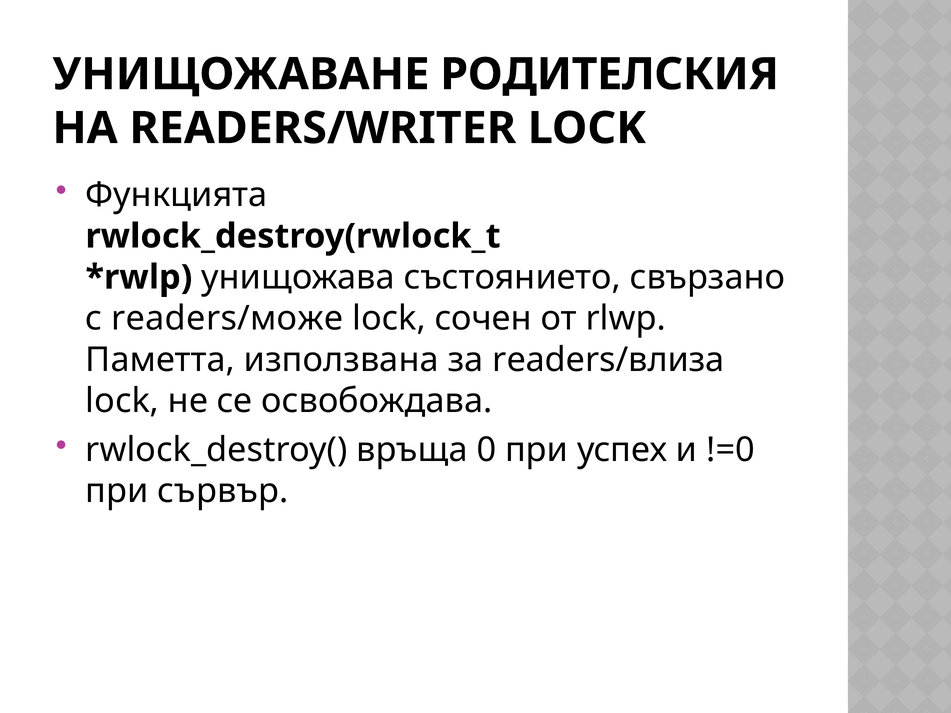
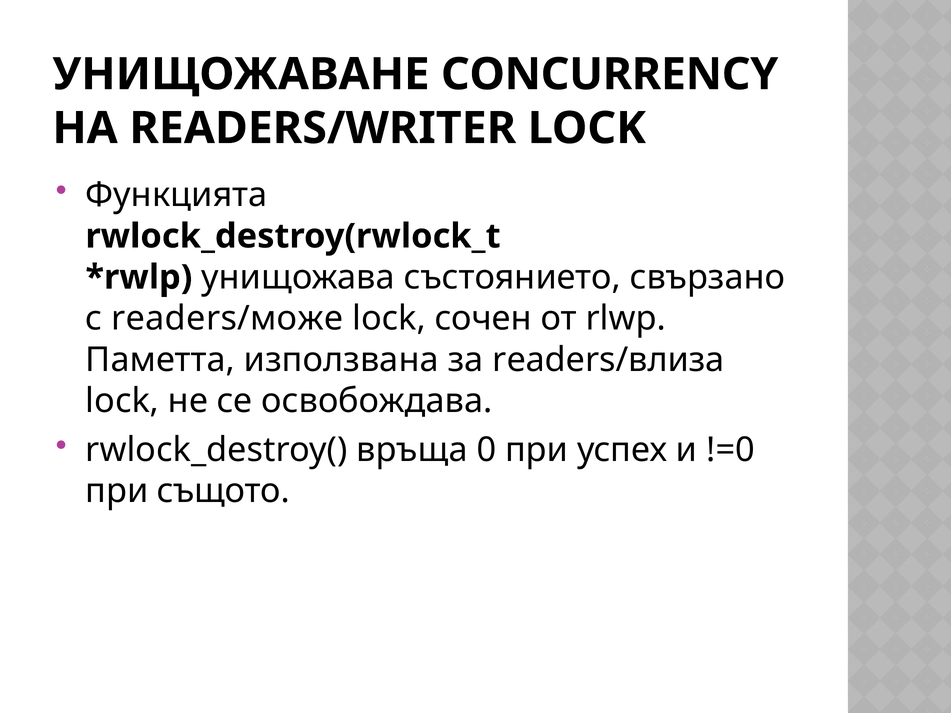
РОДИТЕЛСКИЯ: РОДИТЕЛСКИЯ -> CONCURRENCY
сървър: сървър -> същото
